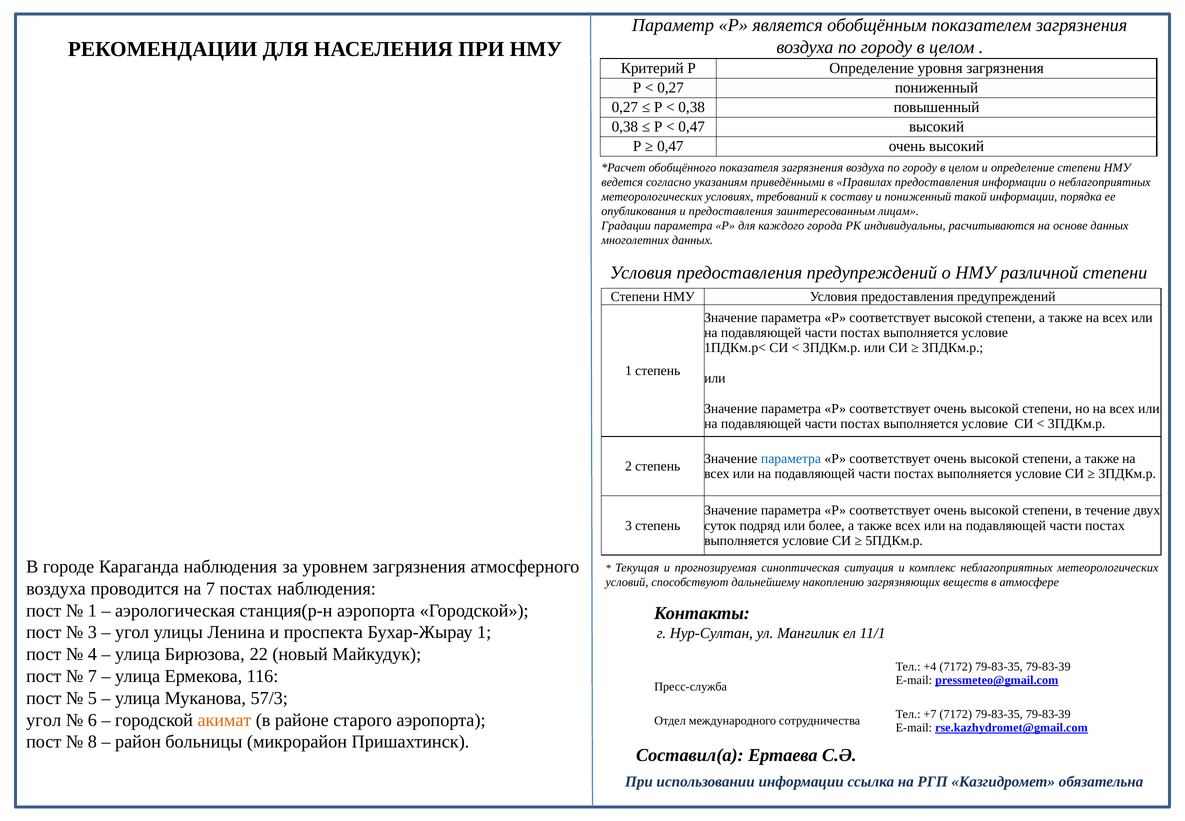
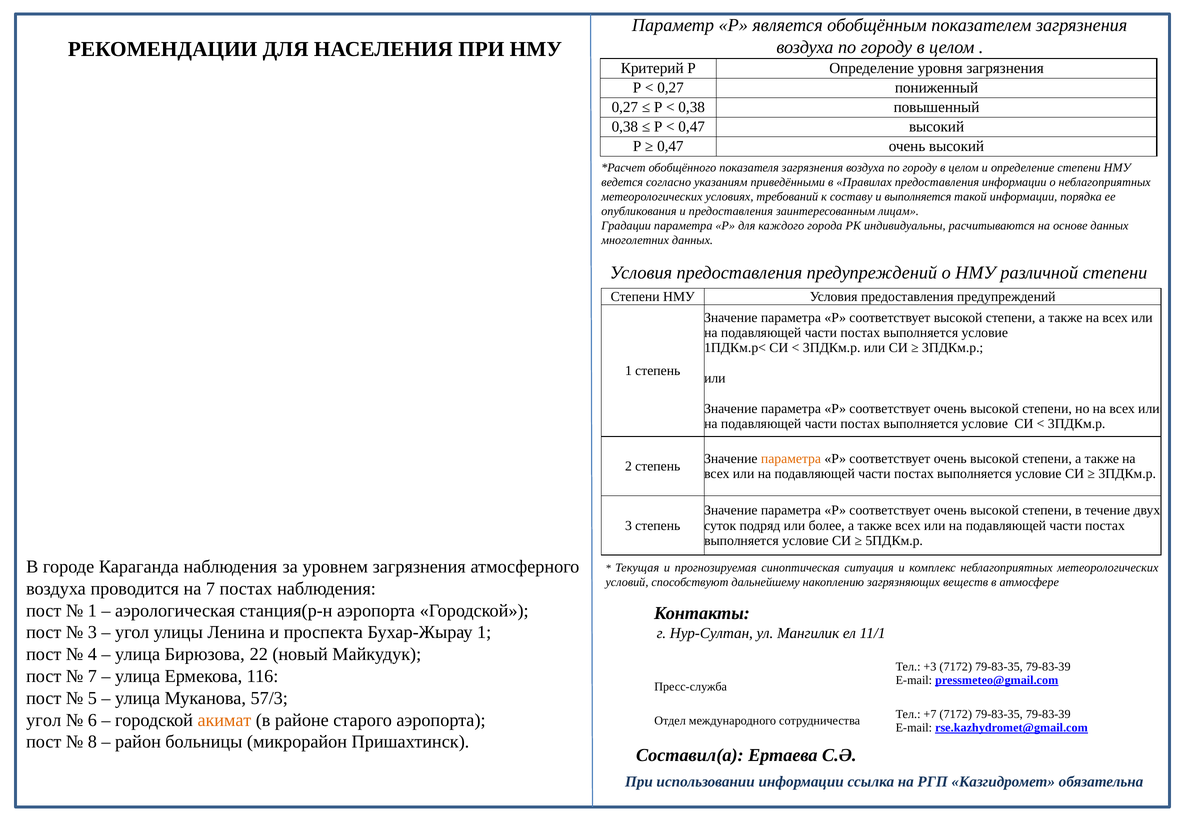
и пониженный: пониженный -> выполняется
параметра at (791, 458) colour: blue -> orange
+4: +4 -> +3
